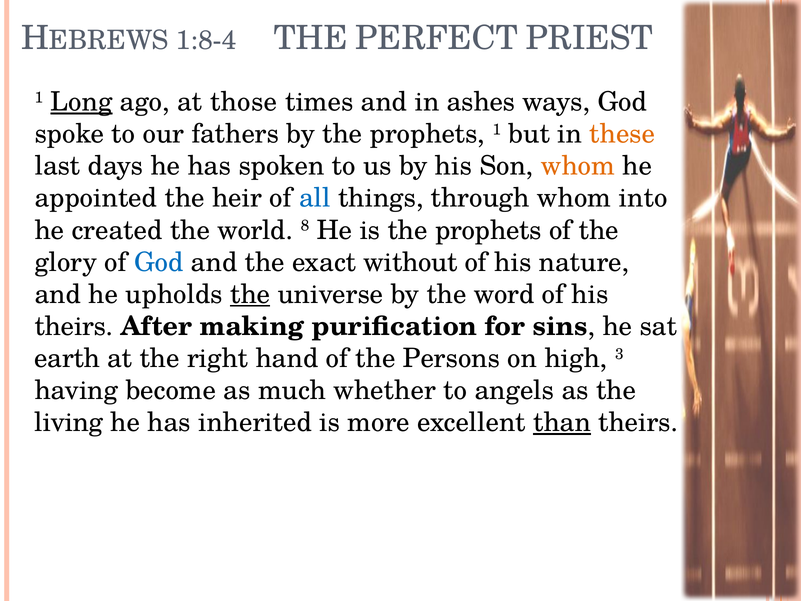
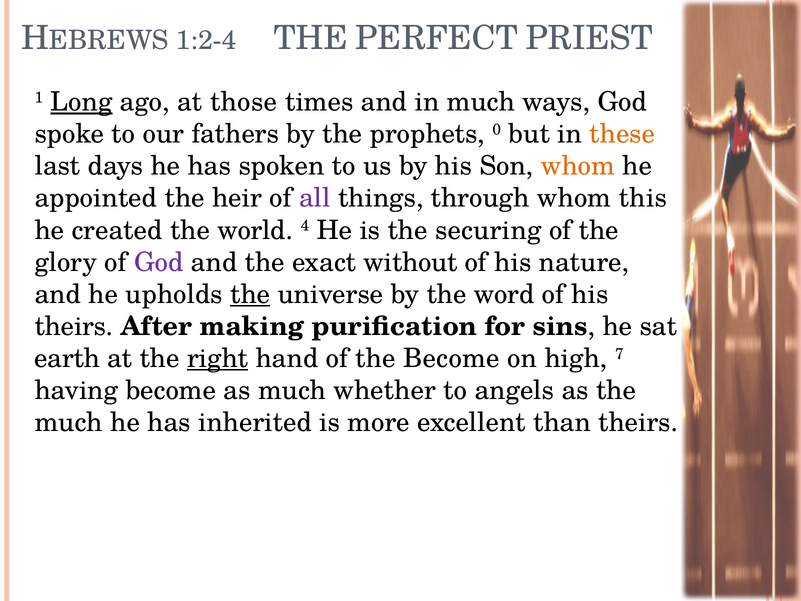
1:8-4: 1:8-4 -> 1:2-4
in ashes: ashes -> much
prophets 1: 1 -> 0
all colour: blue -> purple
into: into -> this
8: 8 -> 4
is the prophets: prophets -> securing
God at (159, 262) colour: blue -> purple
right underline: none -> present
the Persons: Persons -> Become
3: 3 -> 7
living at (69, 422): living -> much
than underline: present -> none
